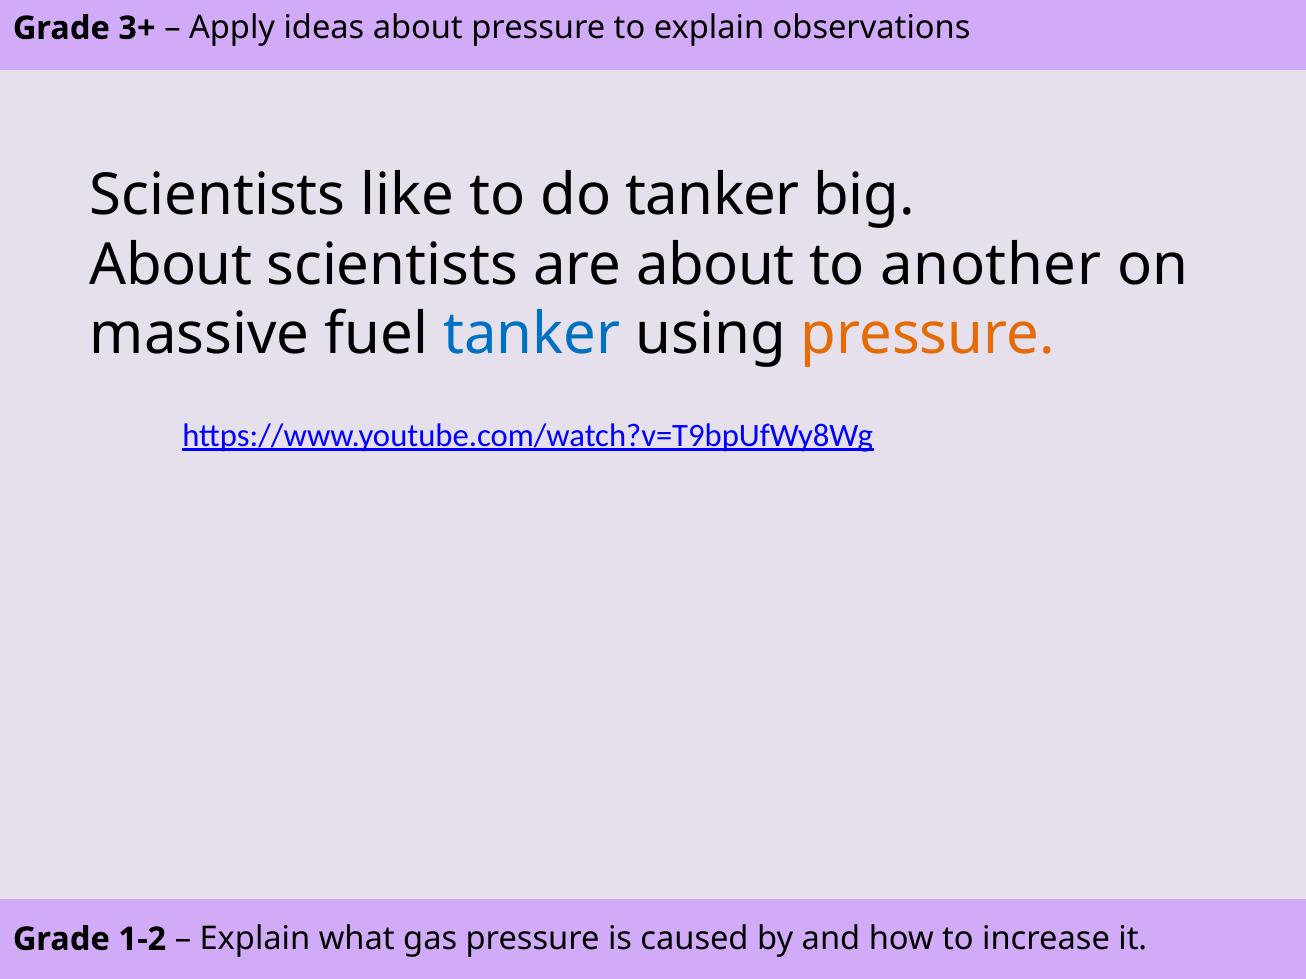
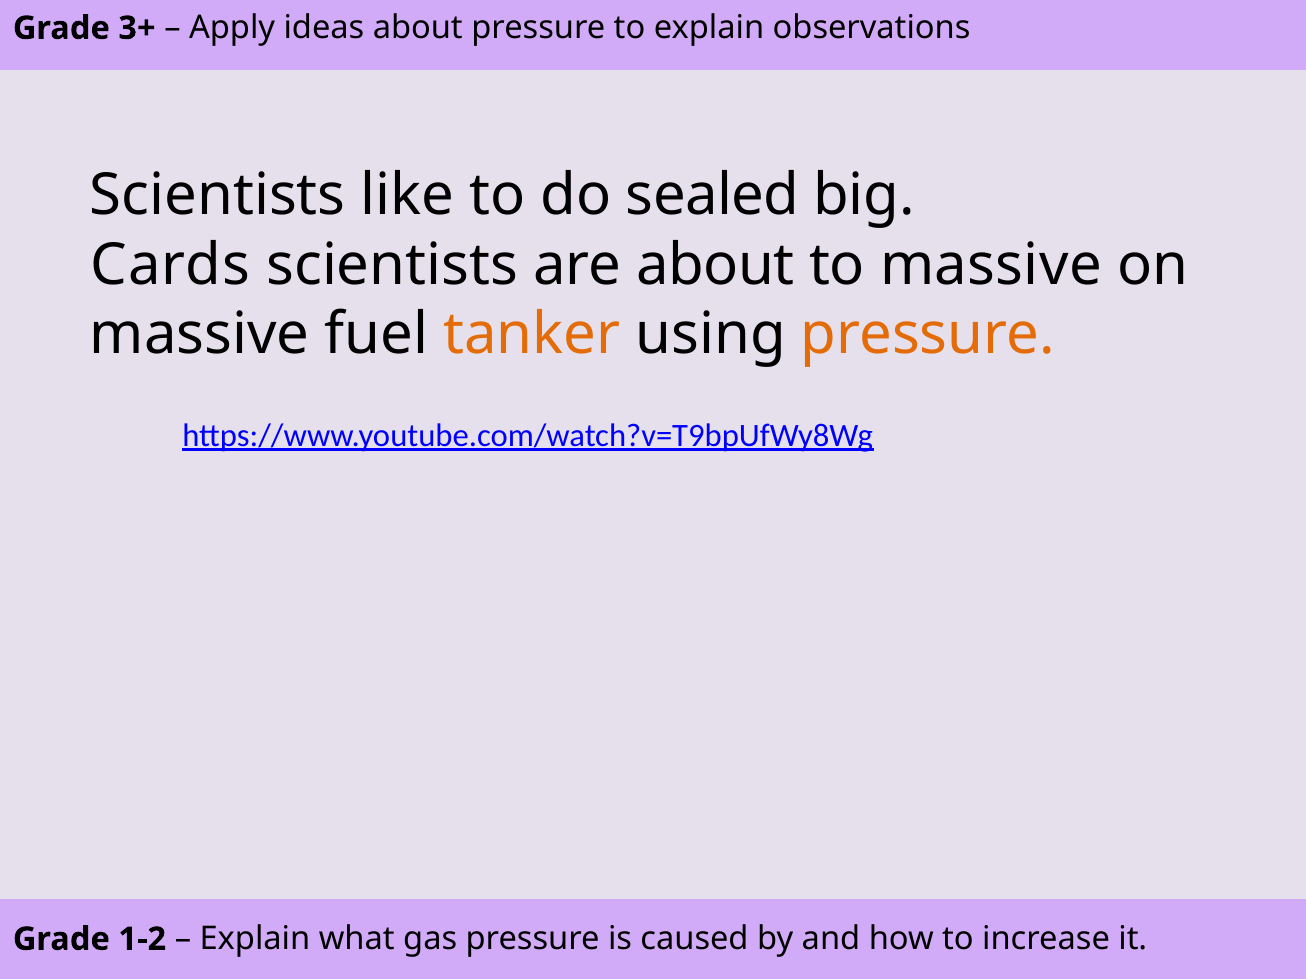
do tanker: tanker -> sealed
About at (171, 265): About -> Cards
to another: another -> massive
tanker at (532, 335) colour: blue -> orange
